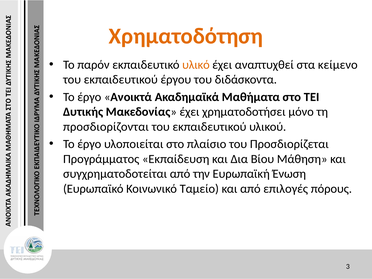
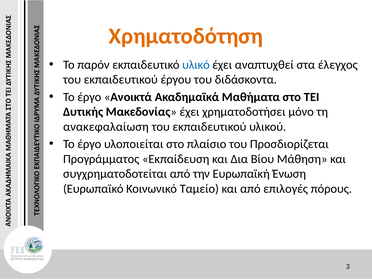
υλικό colour: orange -> blue
κείμενο: κείμενο -> έλεγχος
προσδιορίζονται: προσδιορίζονται -> ανακεφαλαίωση
